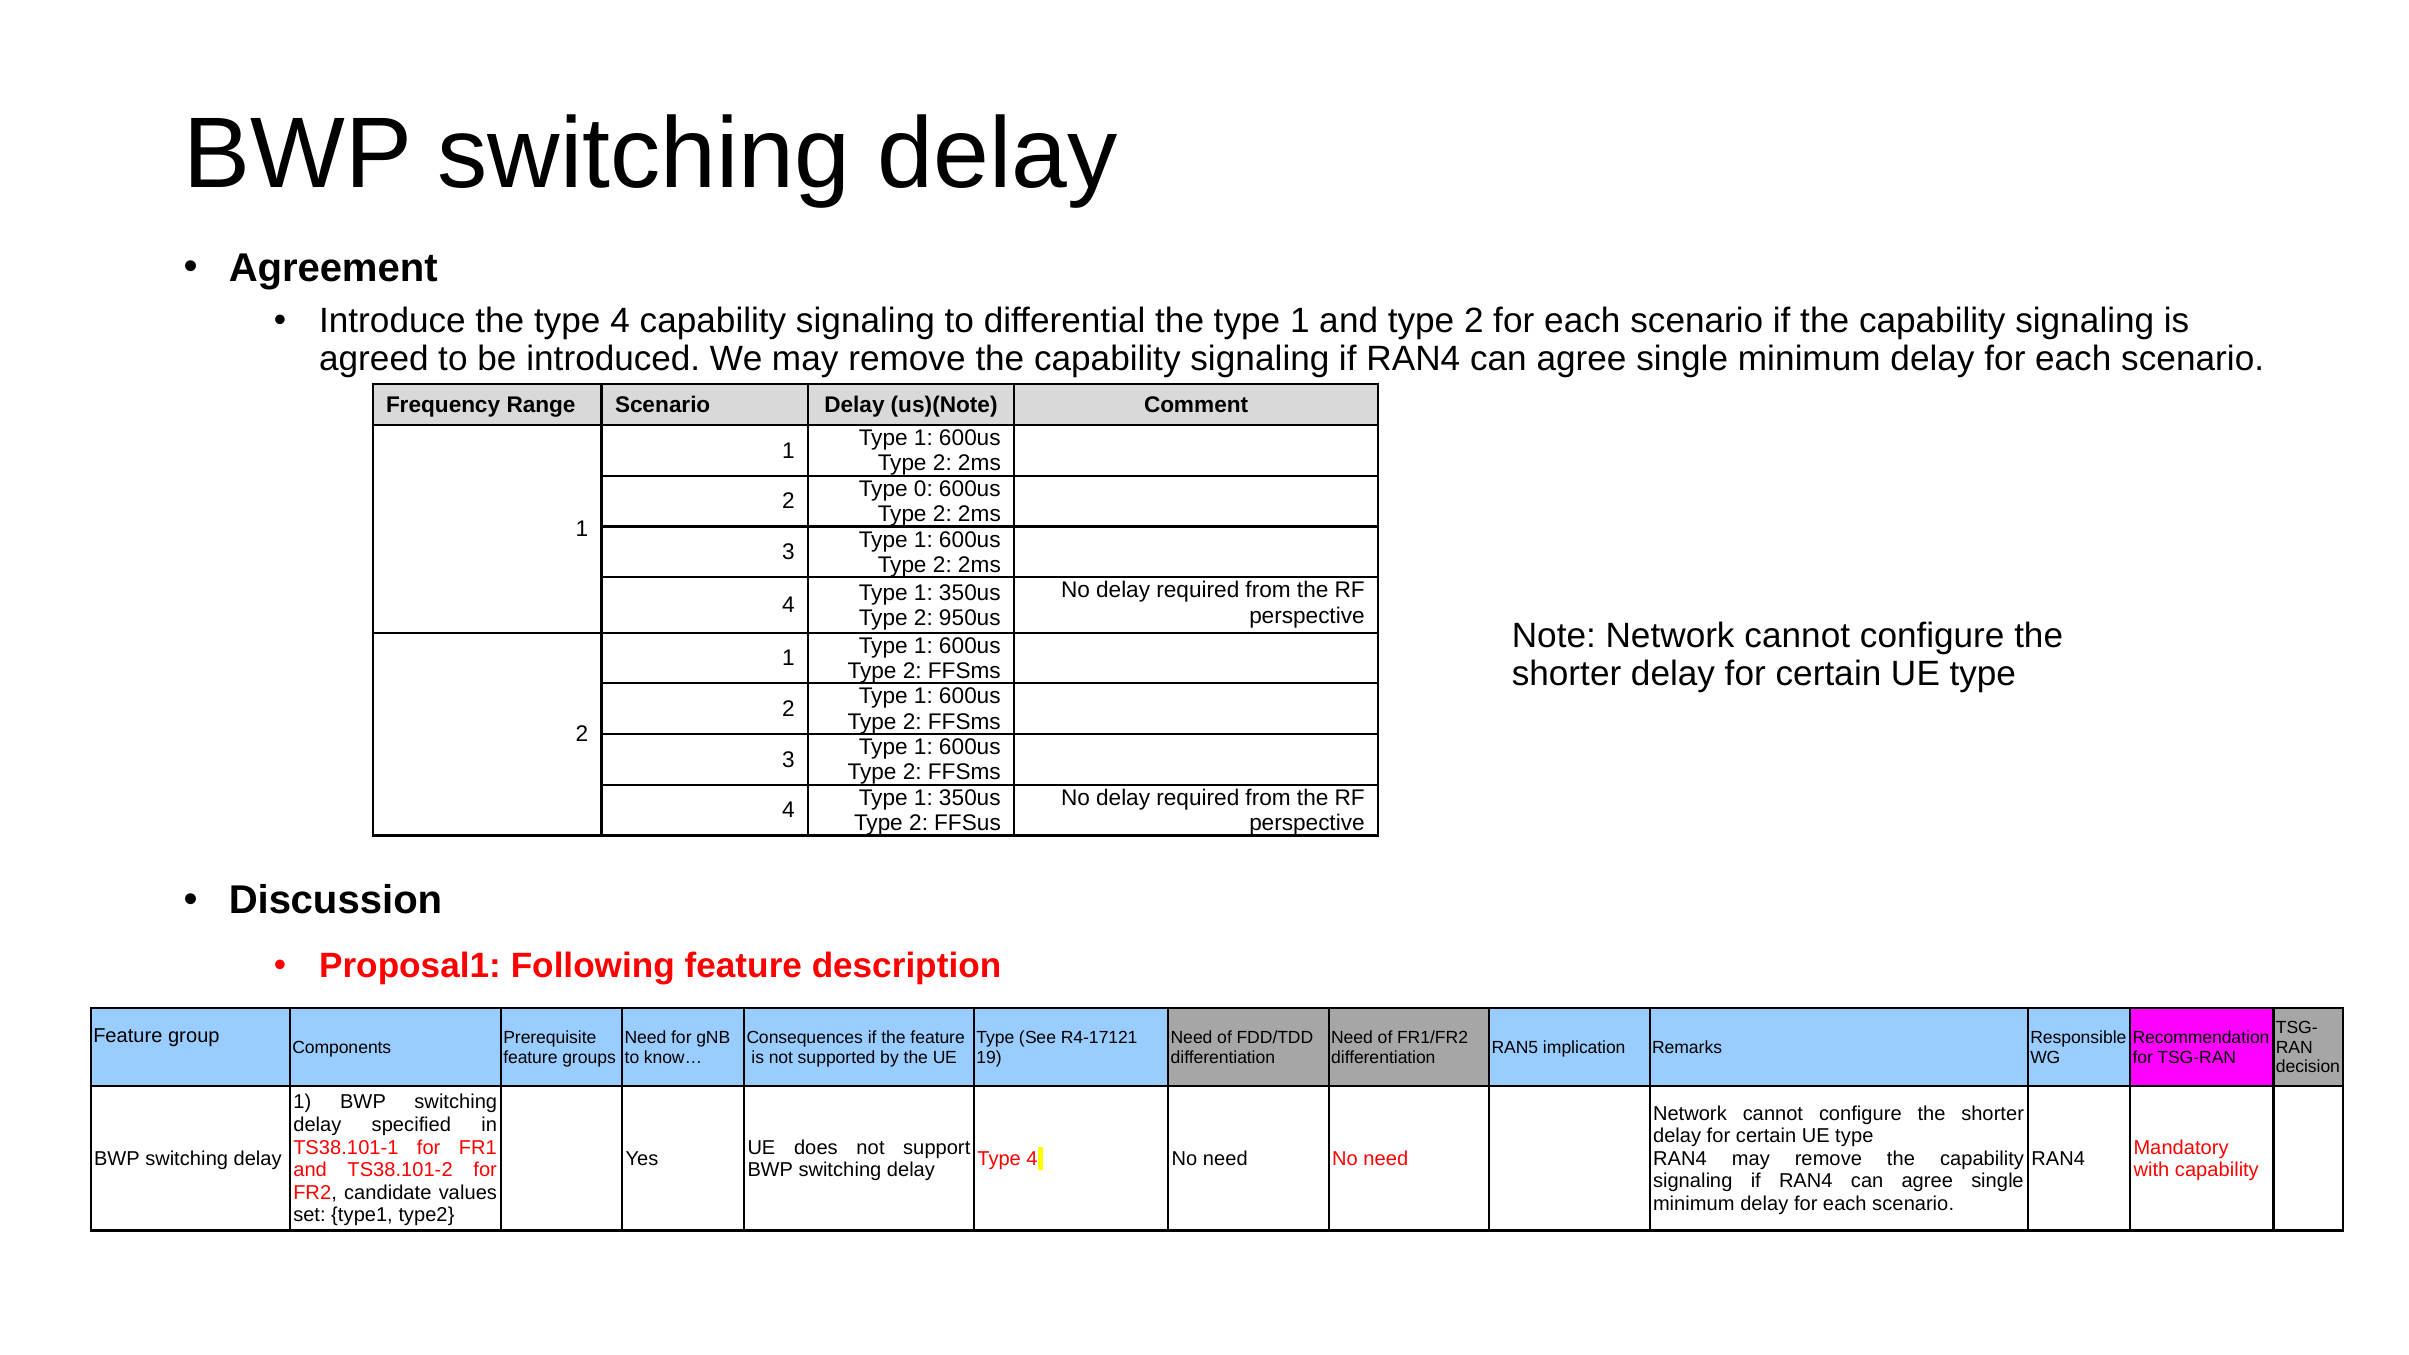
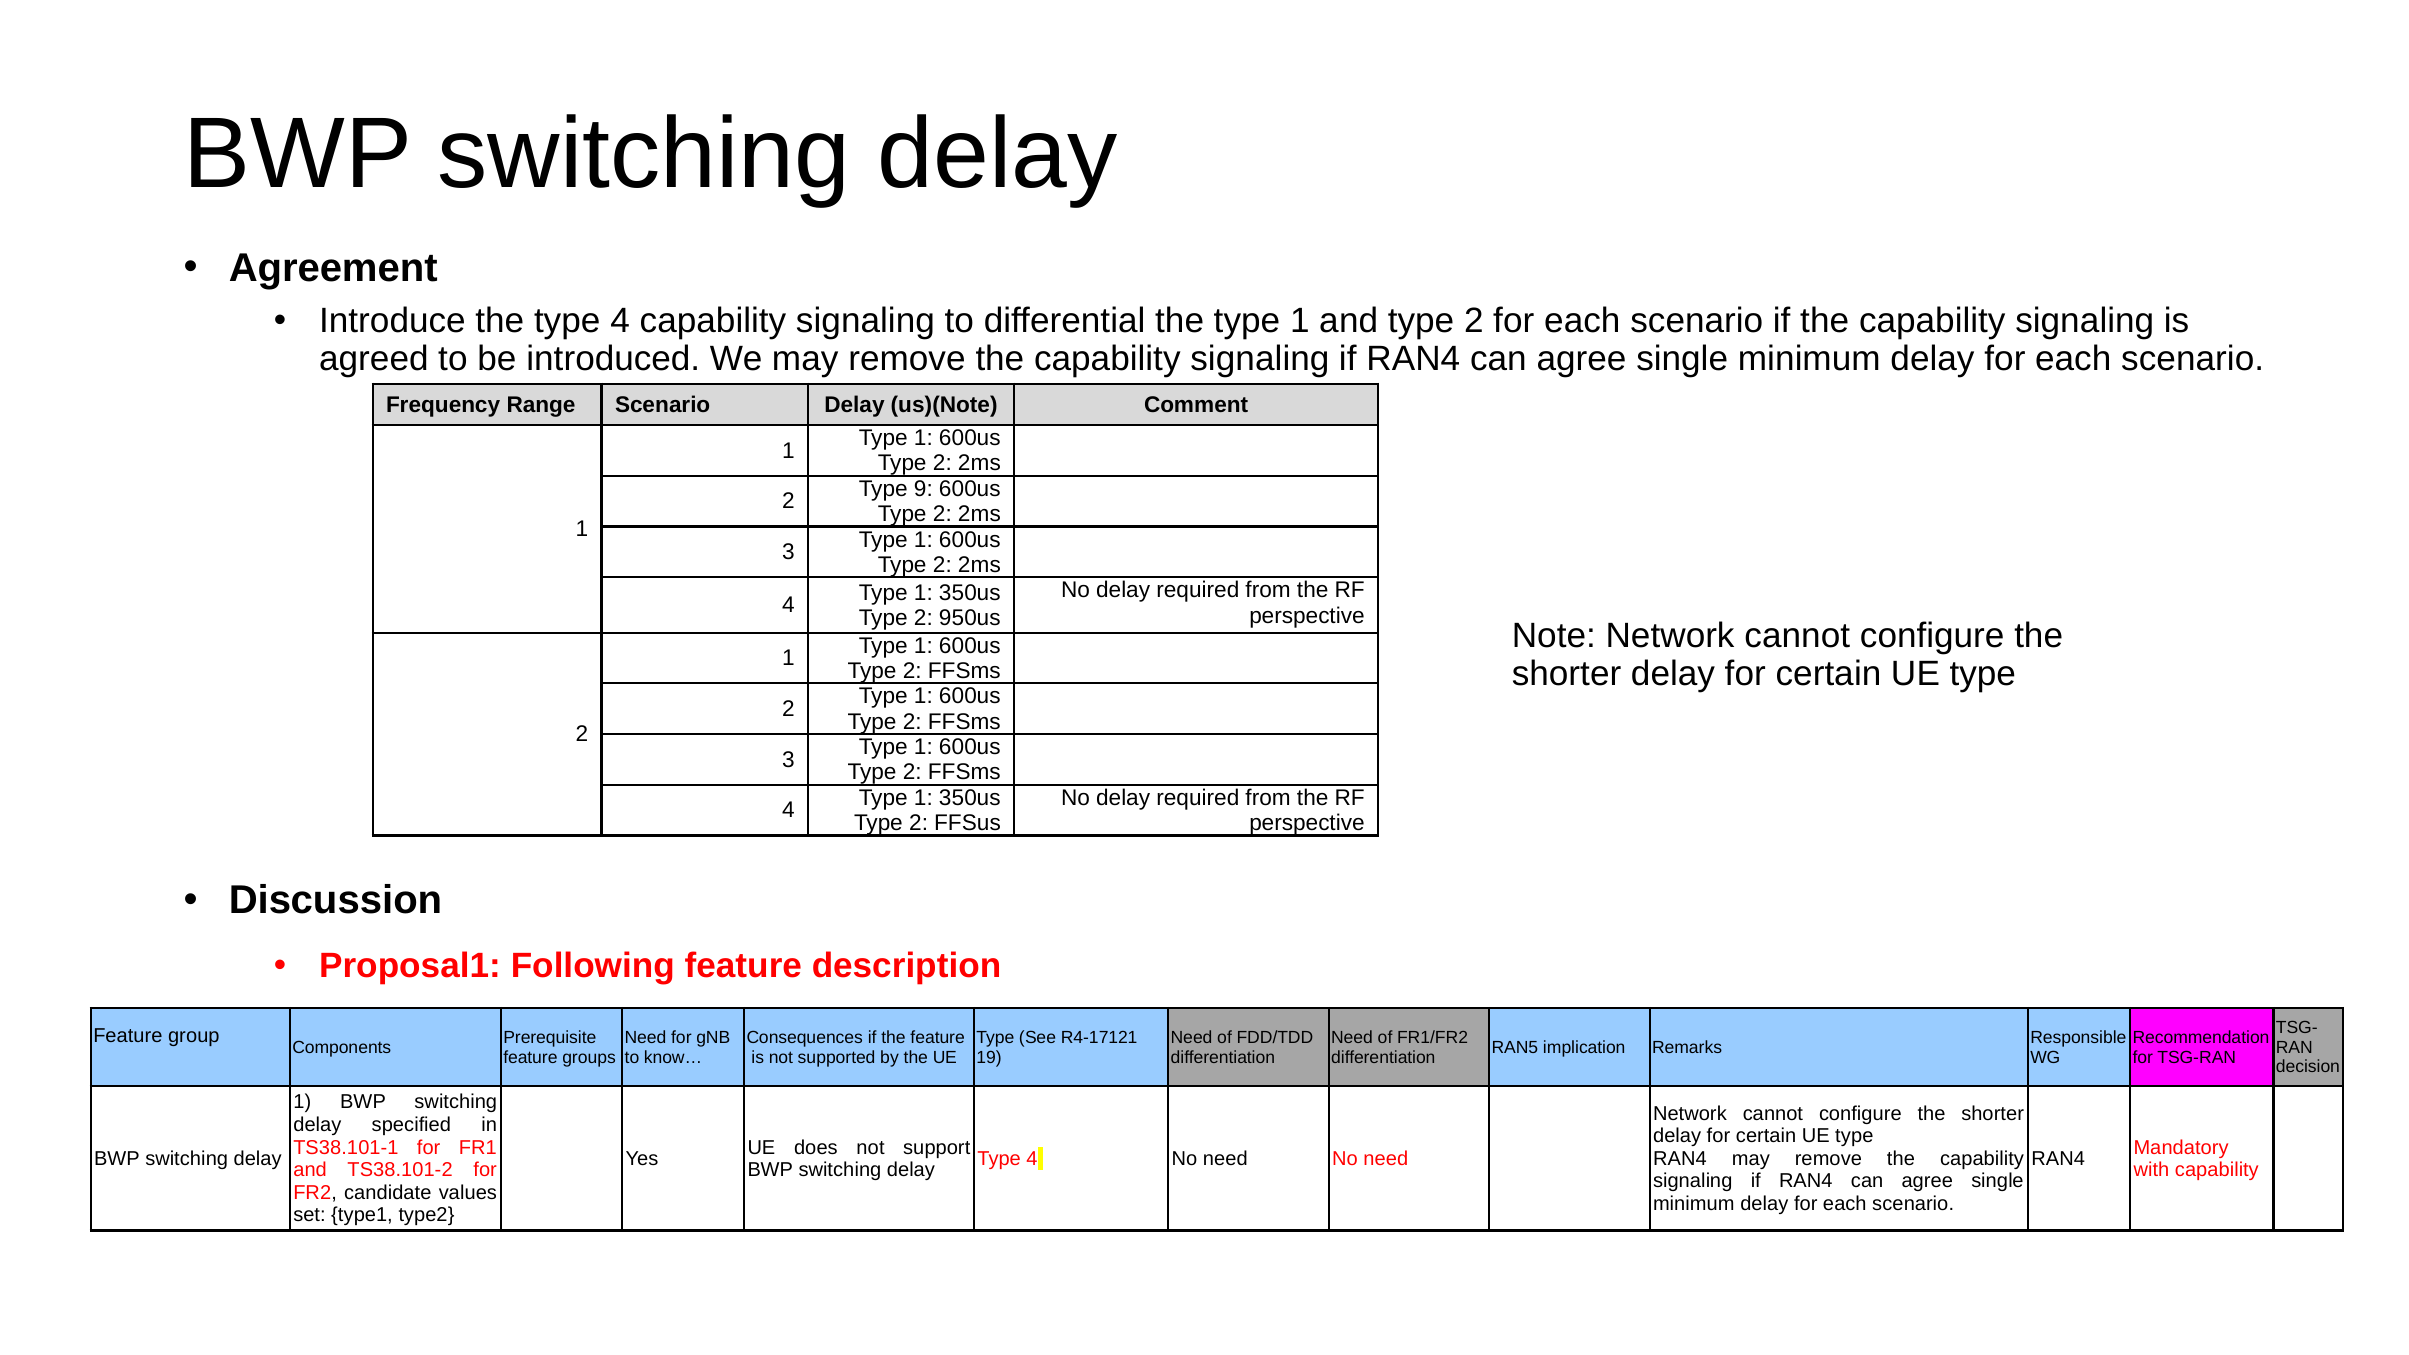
0: 0 -> 9
